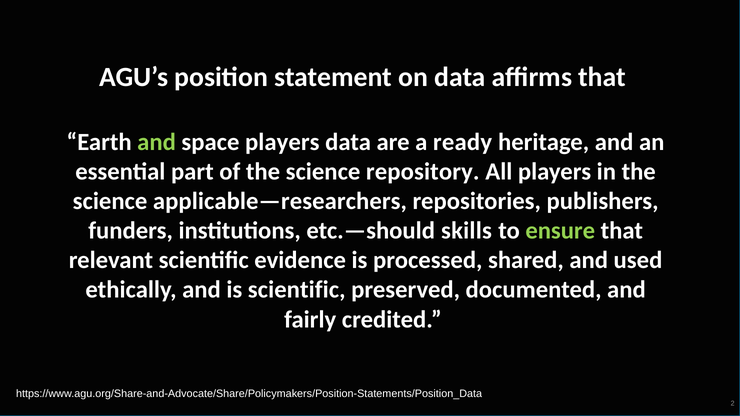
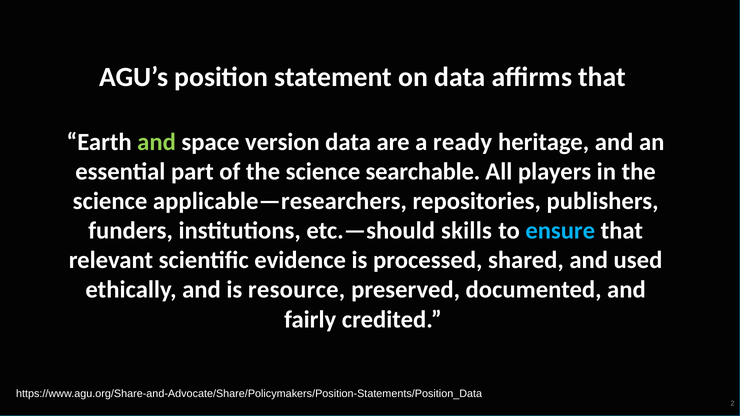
space players: players -> version
repository: repository -> searchable
ensure colour: light green -> light blue
is scientific: scientific -> resource
